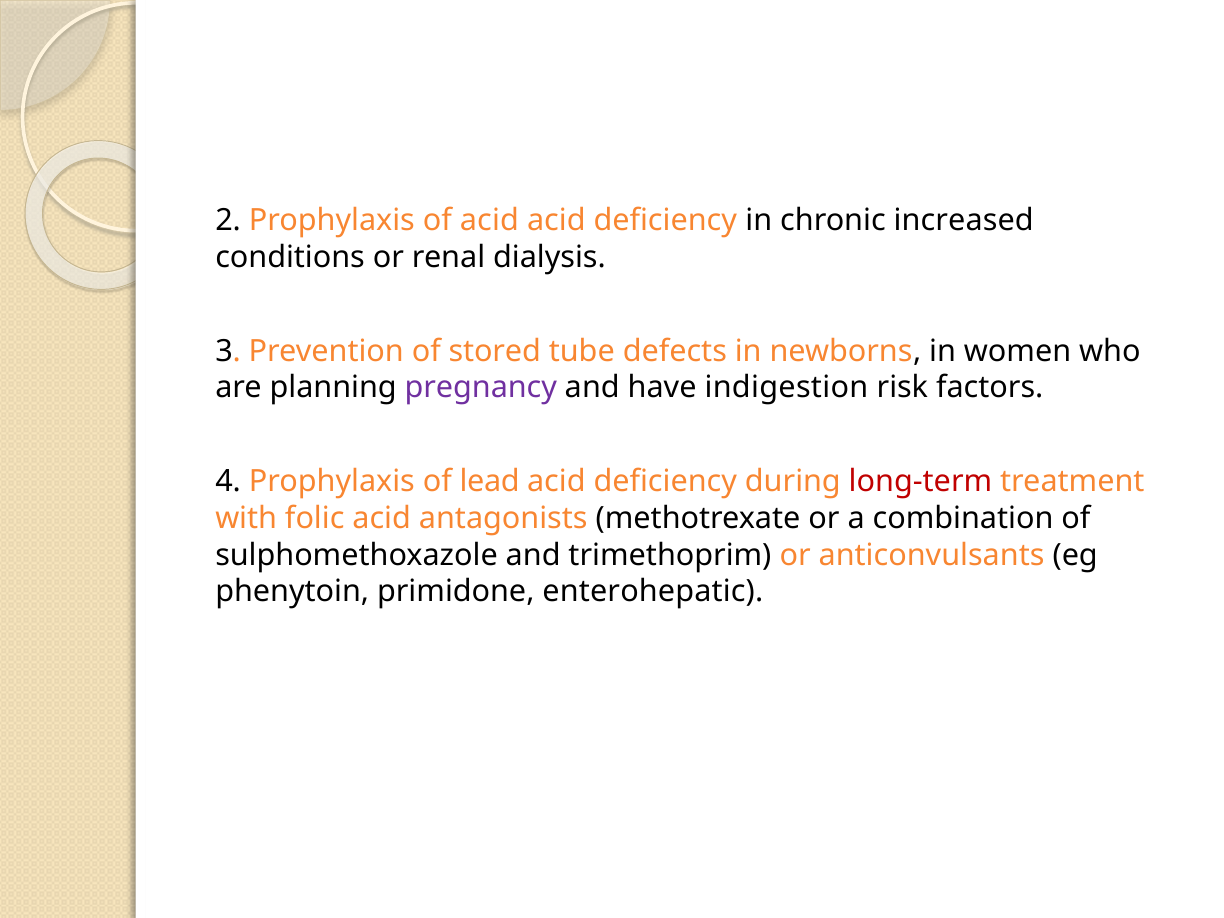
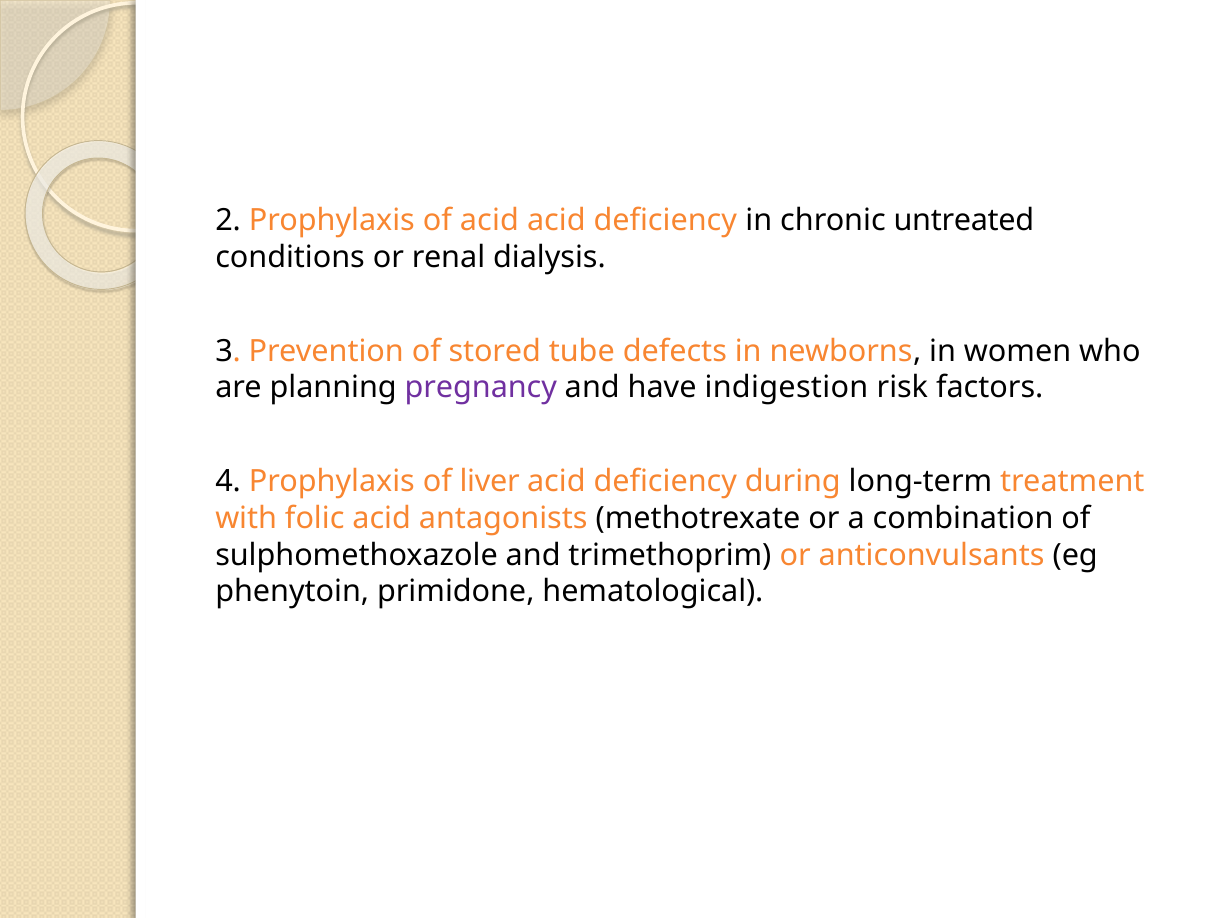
increased: increased -> untreated
lead: lead -> liver
long-term colour: red -> black
enterohepatic: enterohepatic -> hematological
